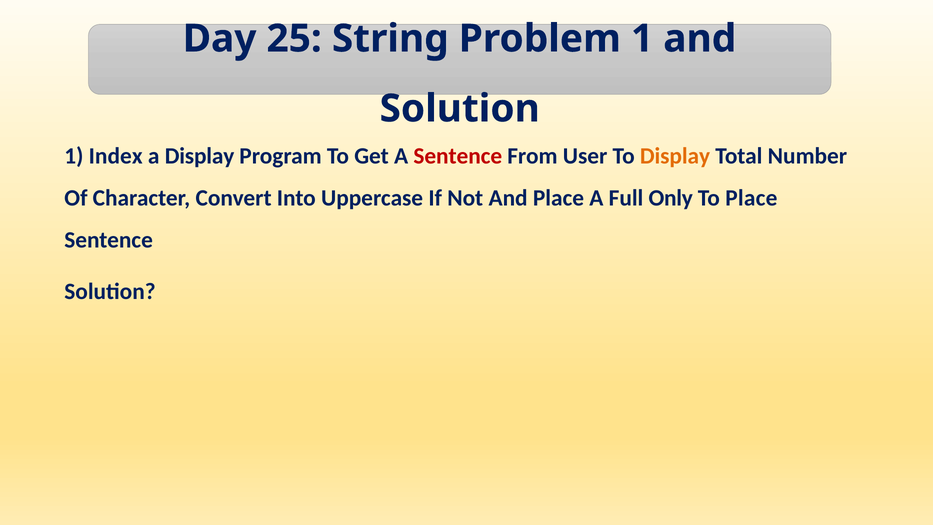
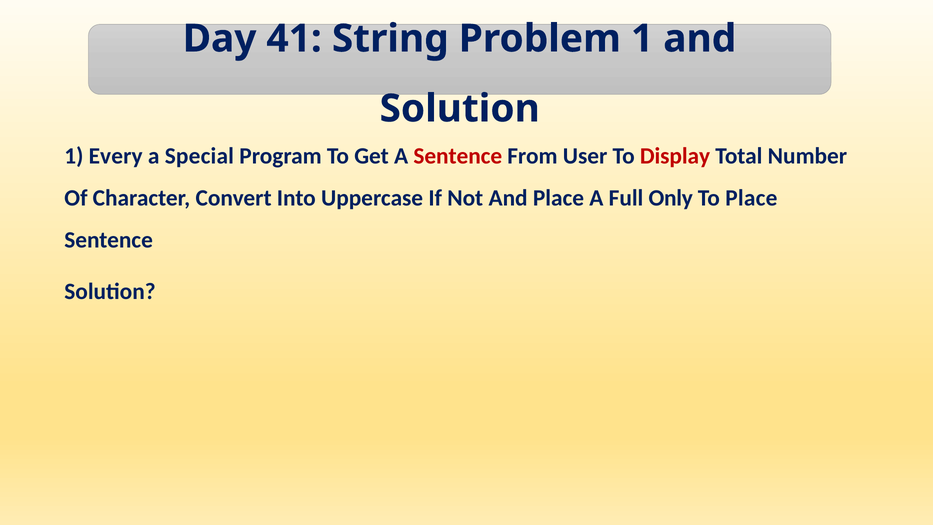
25: 25 -> 41
Index: Index -> Every
a Display: Display -> Special
Display at (675, 156) colour: orange -> red
